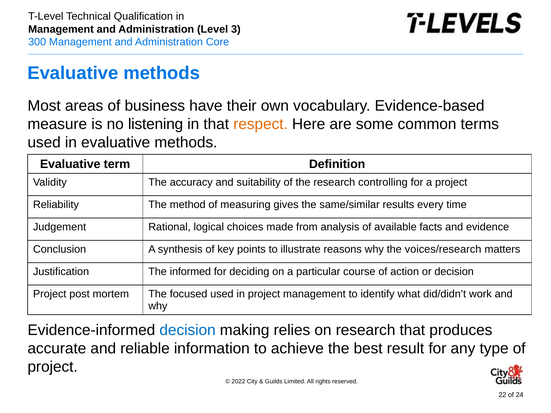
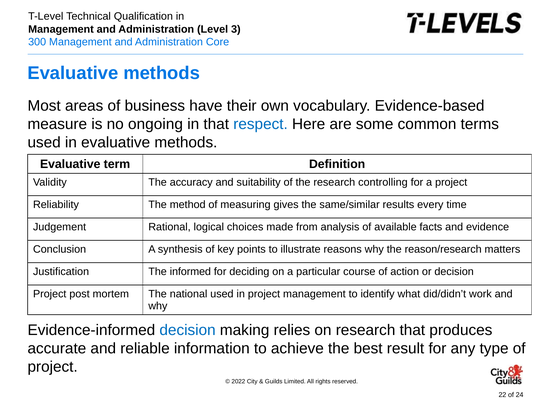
listening: listening -> ongoing
respect colour: orange -> blue
voices/research: voices/research -> reason/research
focused: focused -> national
